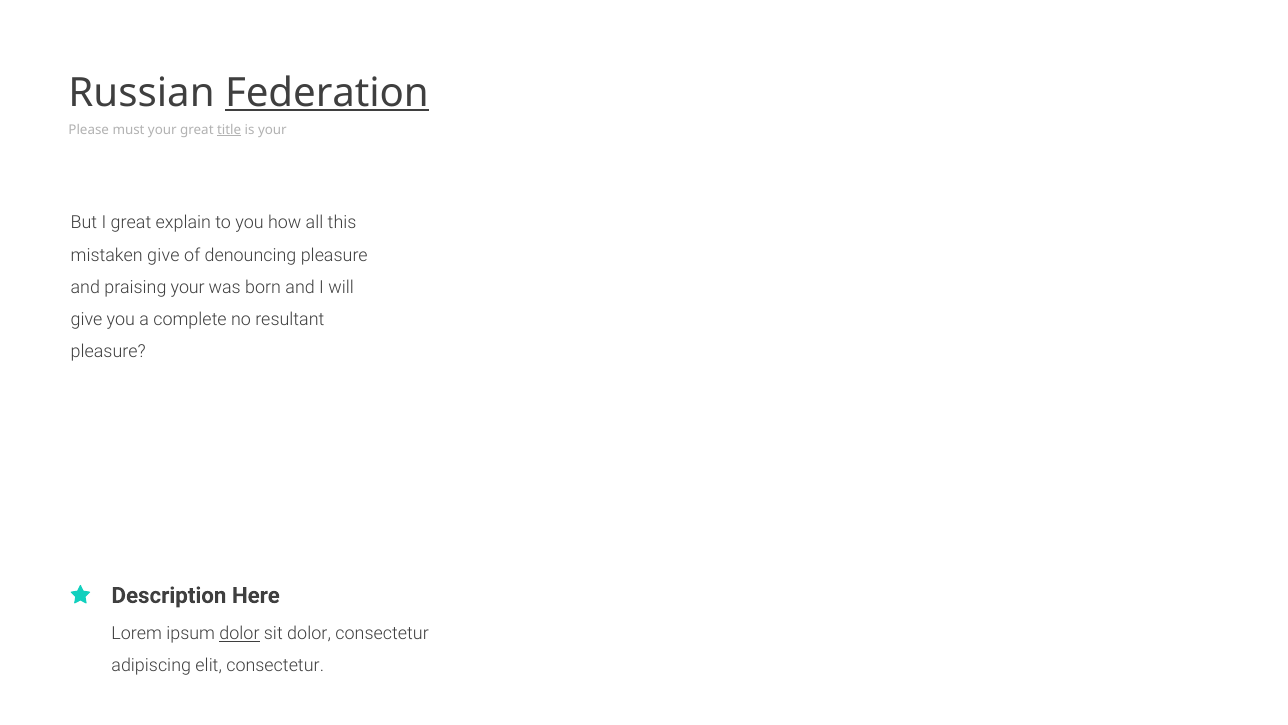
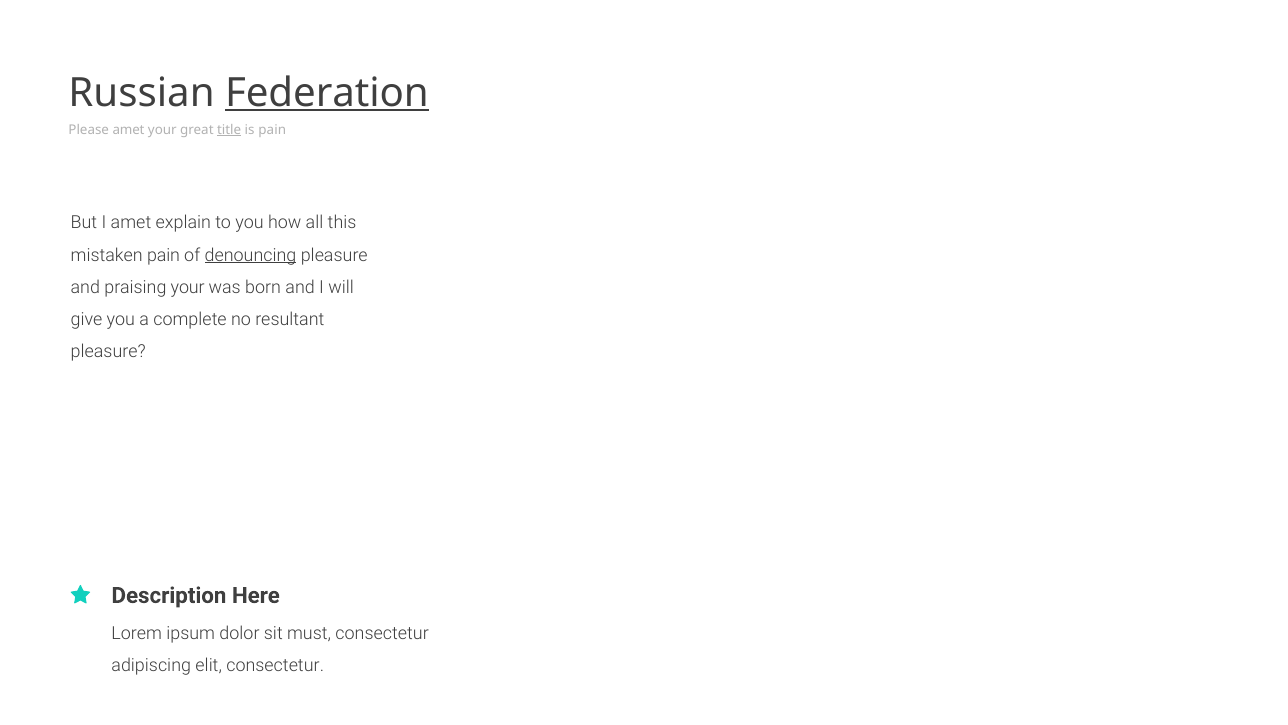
Please must: must -> amet
is your: your -> pain
I great: great -> amet
mistaken give: give -> pain
denouncing underline: none -> present
dolor at (239, 633) underline: present -> none
sit dolor: dolor -> must
